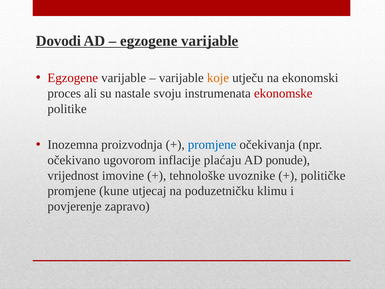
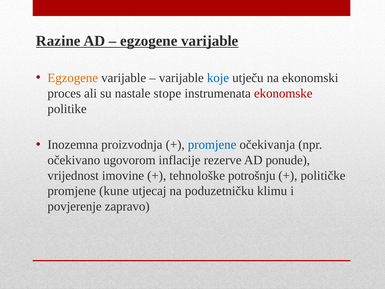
Dovodi: Dovodi -> Razine
Egzogene at (73, 78) colour: red -> orange
koje colour: orange -> blue
svoju: svoju -> stope
plaćaju: plaćaju -> rezerve
uvoznike: uvoznike -> potrošnju
